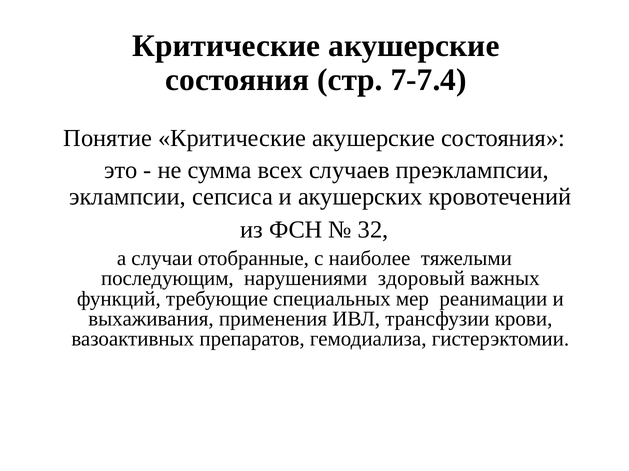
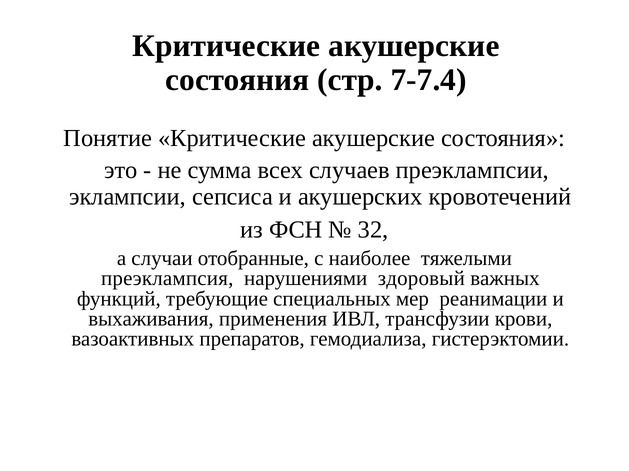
последующим: последующим -> преэклампсия
